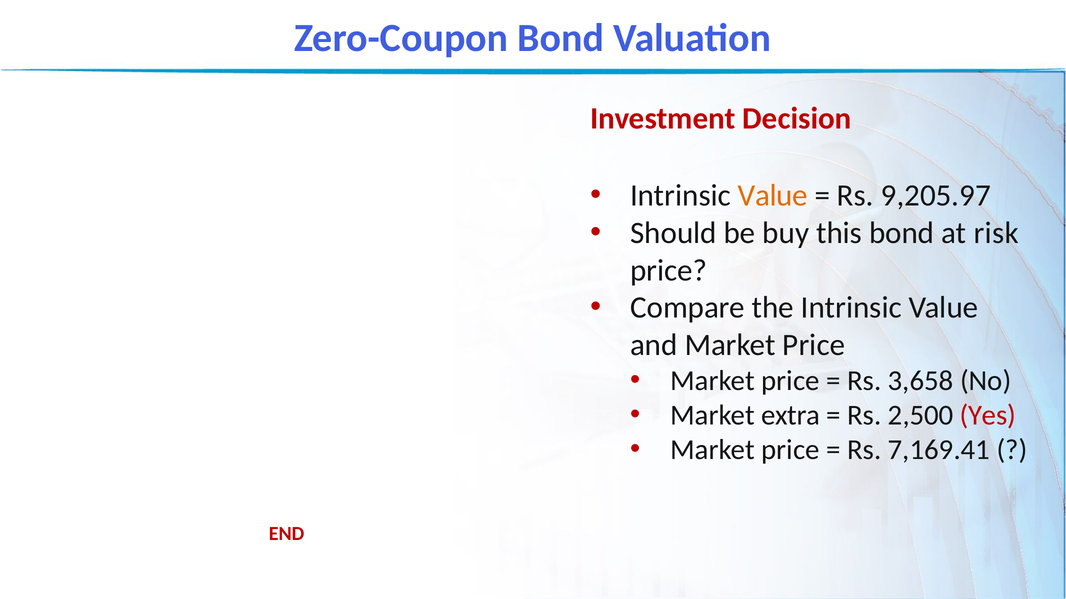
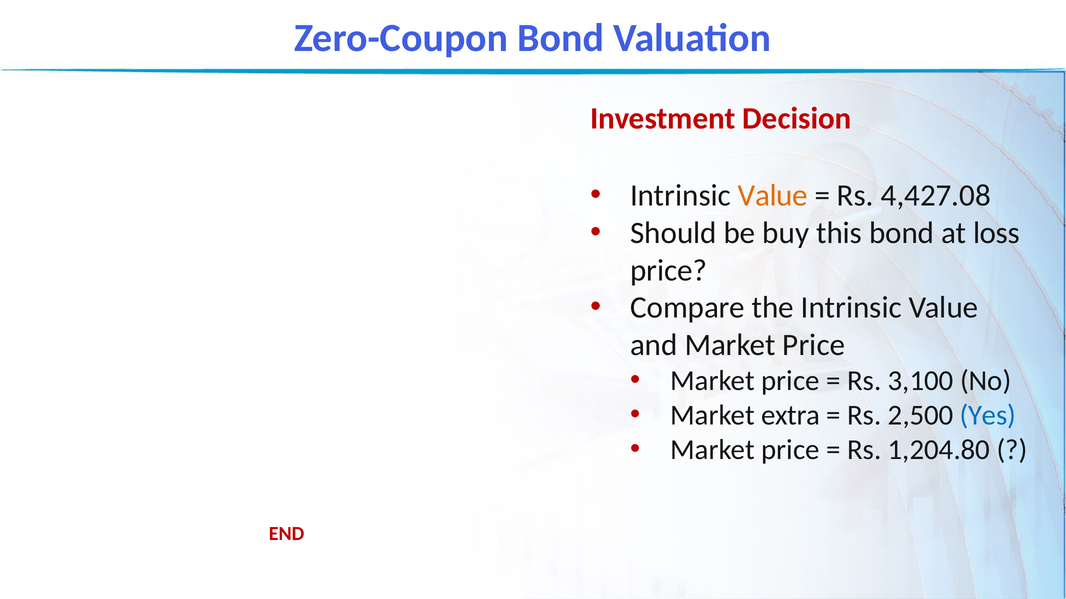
9,205.97: 9,205.97 -> 4,427.08
risk: risk -> loss
3,658: 3,658 -> 3,100
Yes colour: red -> blue
7,169.41: 7,169.41 -> 1,204.80
